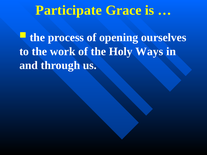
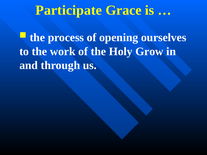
Ways: Ways -> Grow
